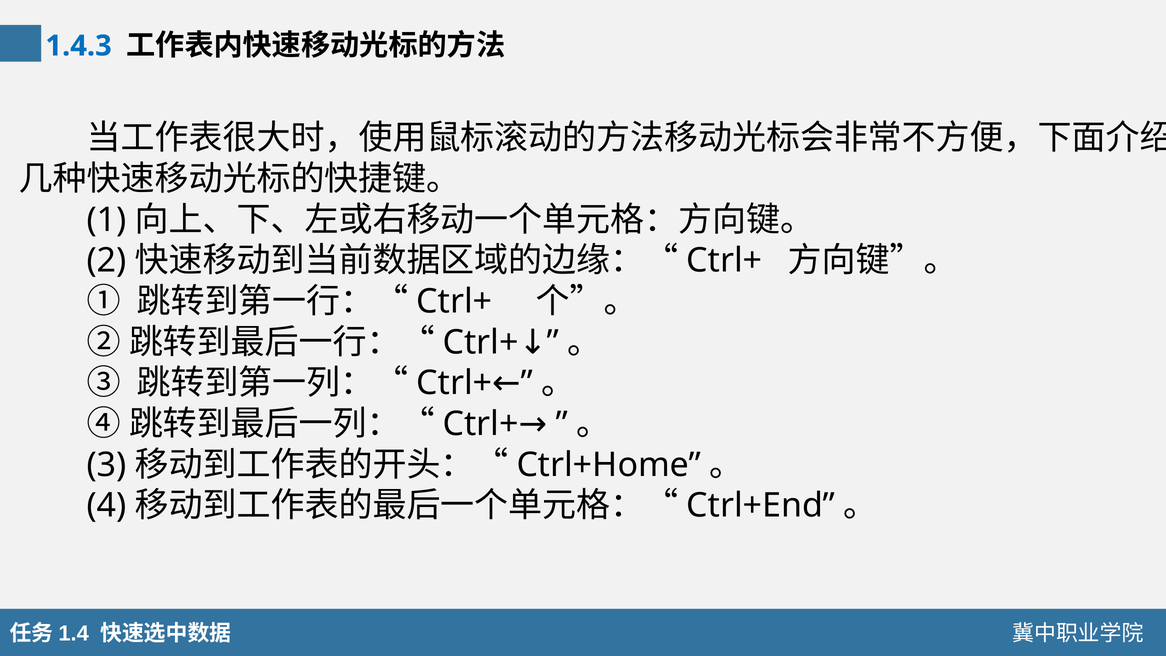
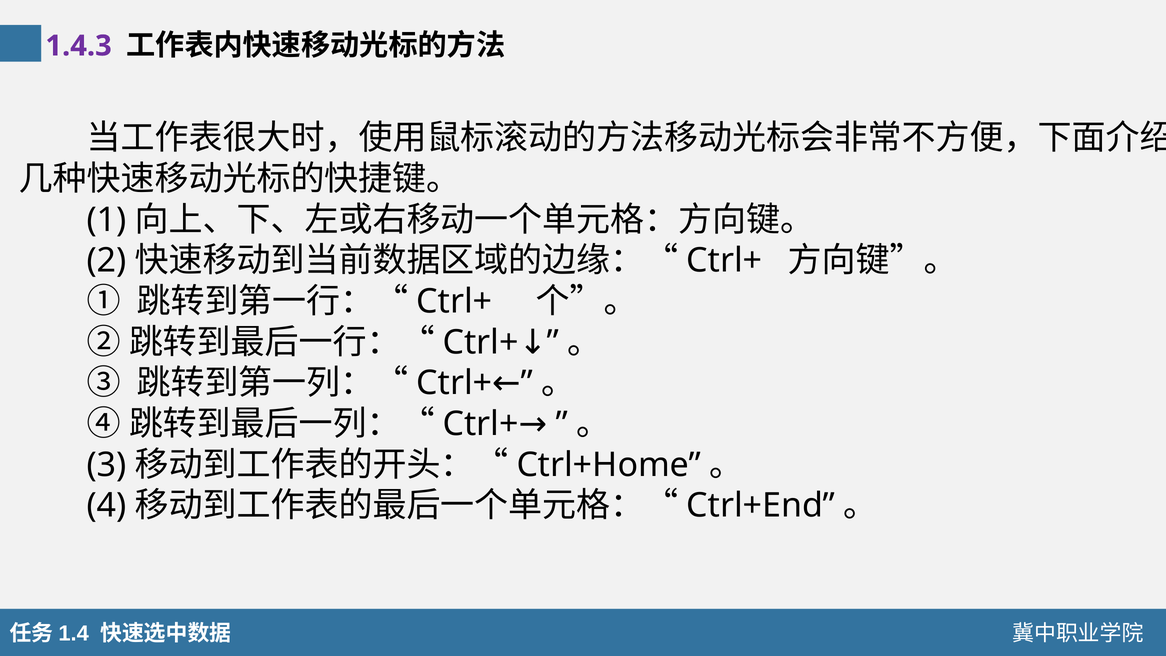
1.4.3 colour: blue -> purple
